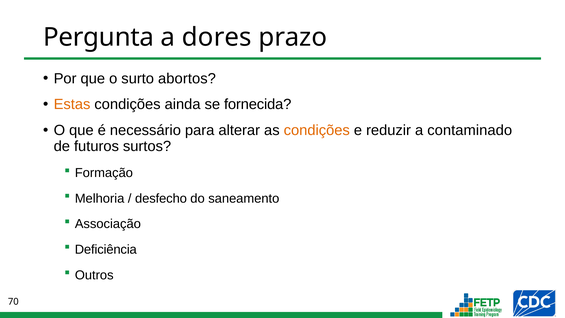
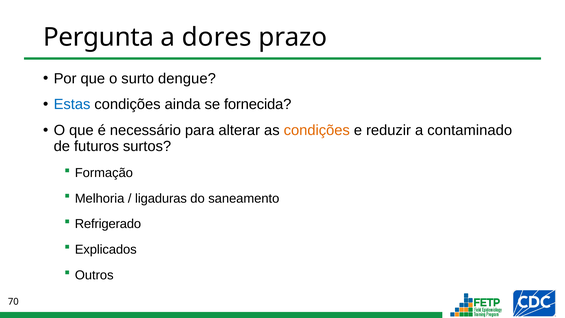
abortos: abortos -> dengue
Estas colour: orange -> blue
desfecho: desfecho -> ligaduras
Associação: Associação -> Refrigerado
Deficiência: Deficiência -> Explicados
